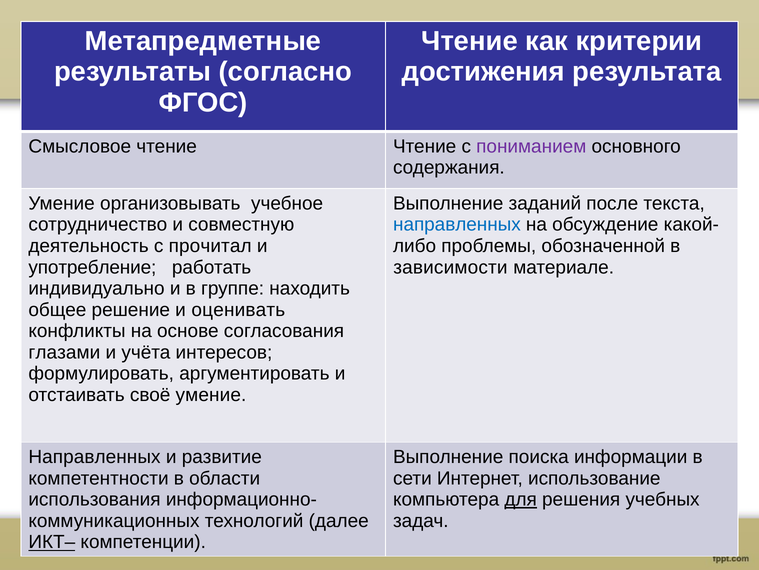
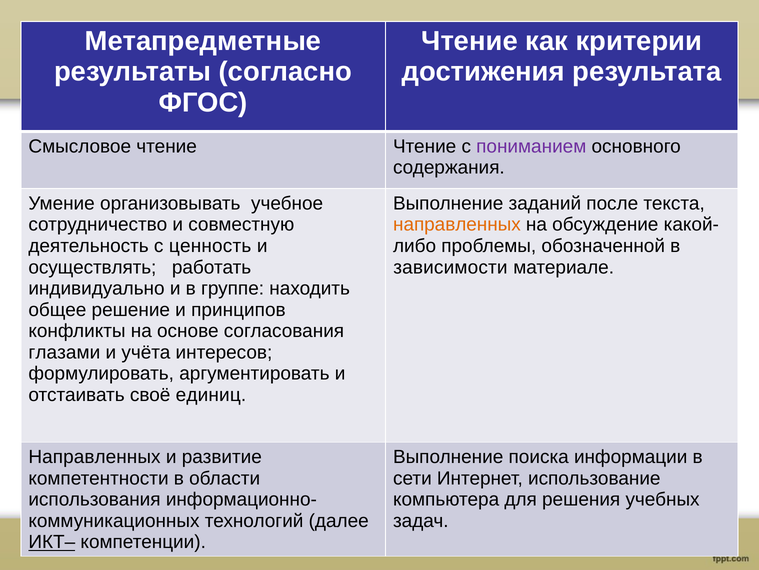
направленных at (457, 224) colour: blue -> orange
прочитал: прочитал -> ценность
употребление: употребление -> осуществлять
оценивать: оценивать -> принципов
своё умение: умение -> единиц
для underline: present -> none
